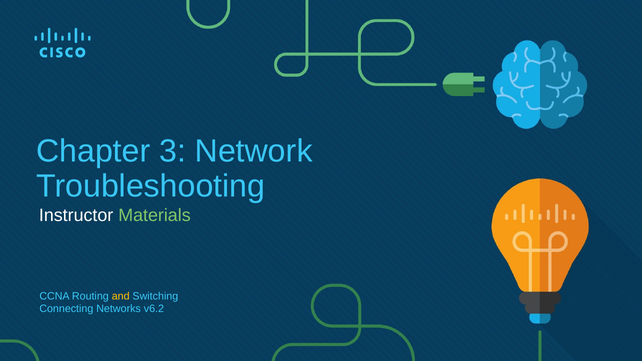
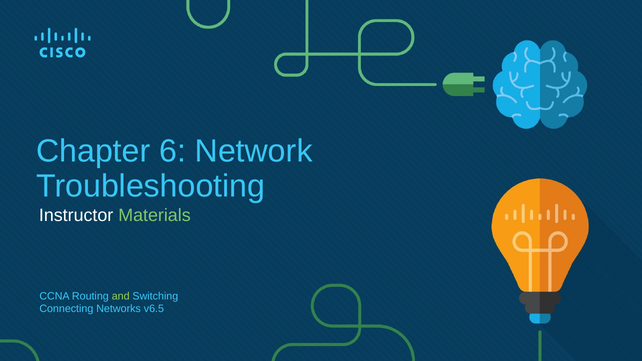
3: 3 -> 6
and colour: yellow -> light green
v6.2: v6.2 -> v6.5
